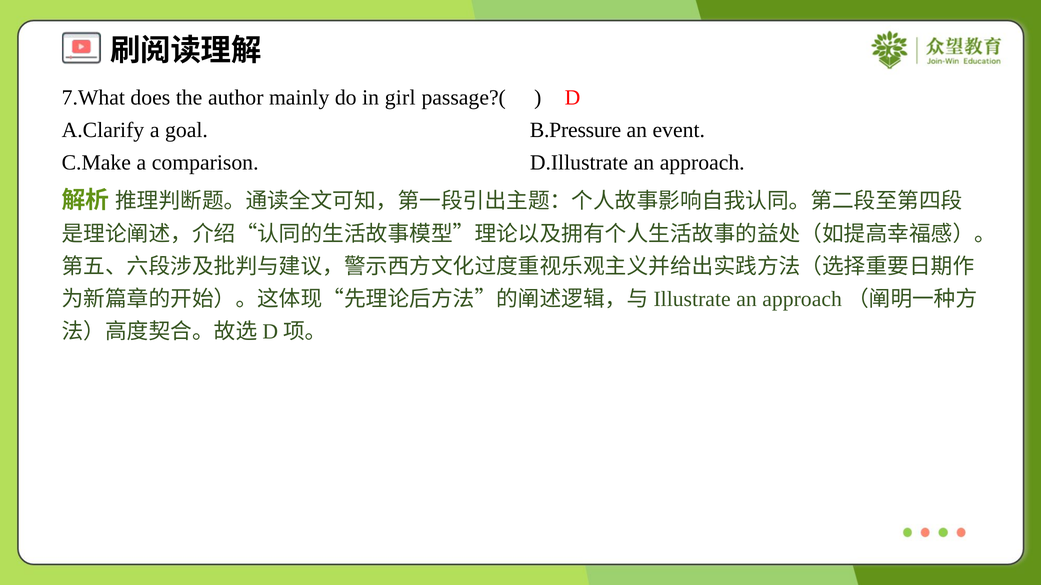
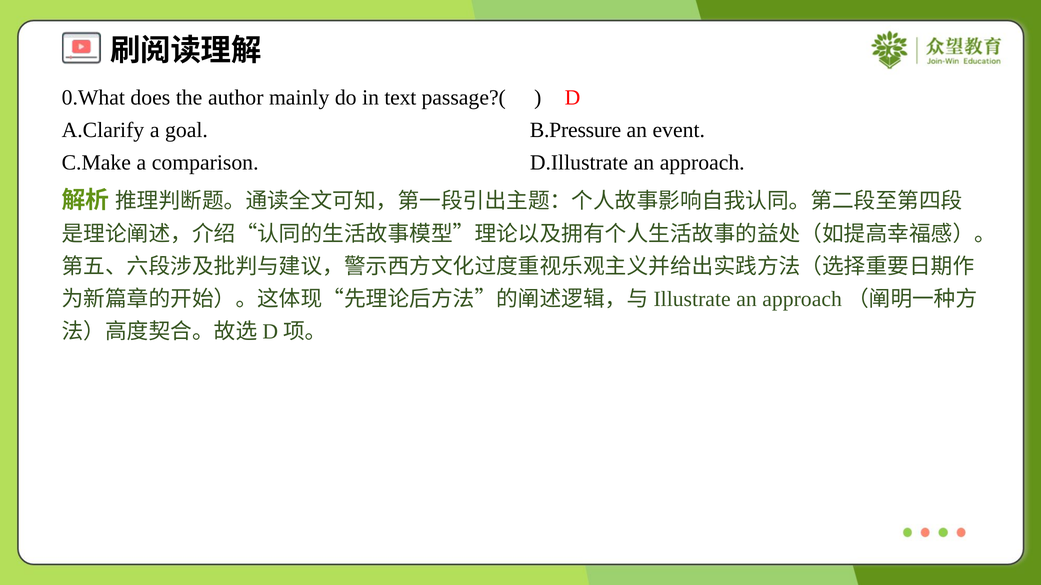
7.What: 7.What -> 0.What
girl: girl -> text
